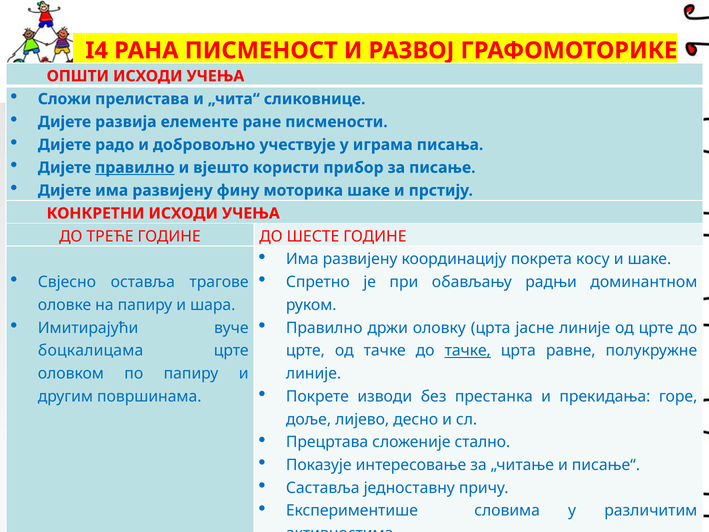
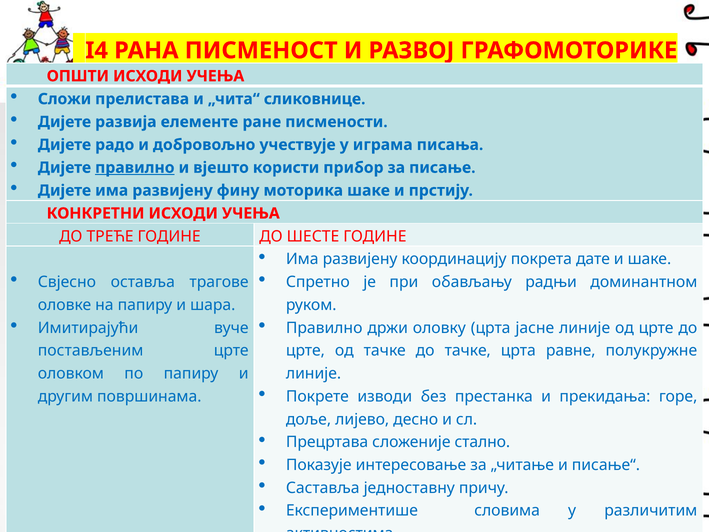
косу: косу -> дате
боцкалицама: боцкалицама -> постављеним
тачке at (468, 351) underline: present -> none
